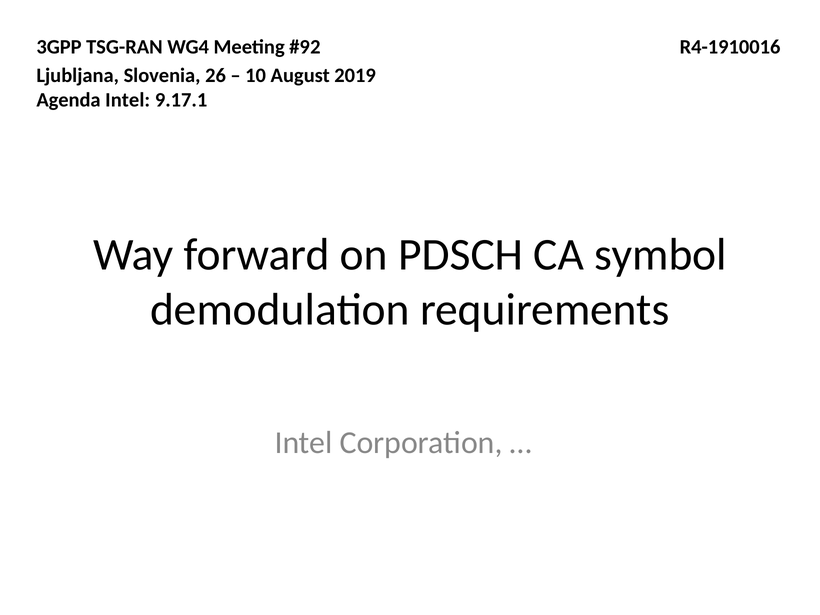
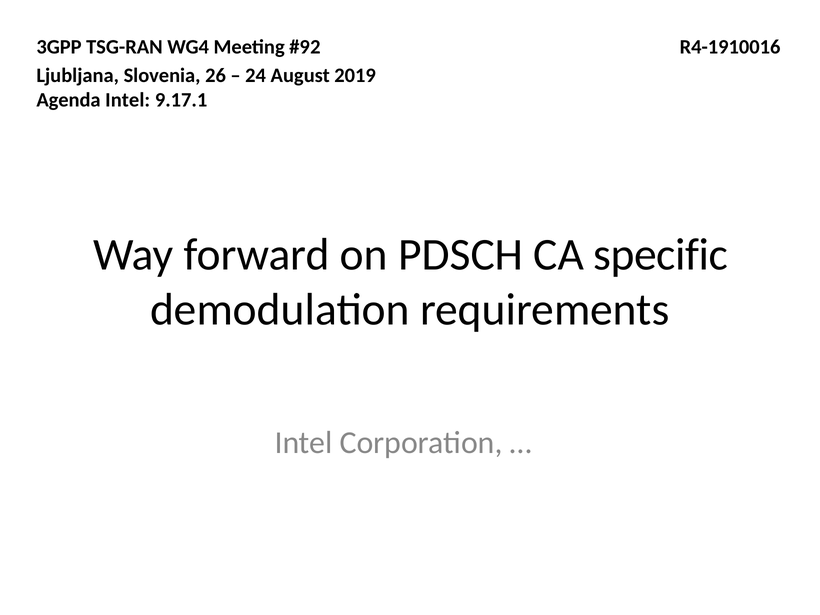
10: 10 -> 24
symbol: symbol -> specific
